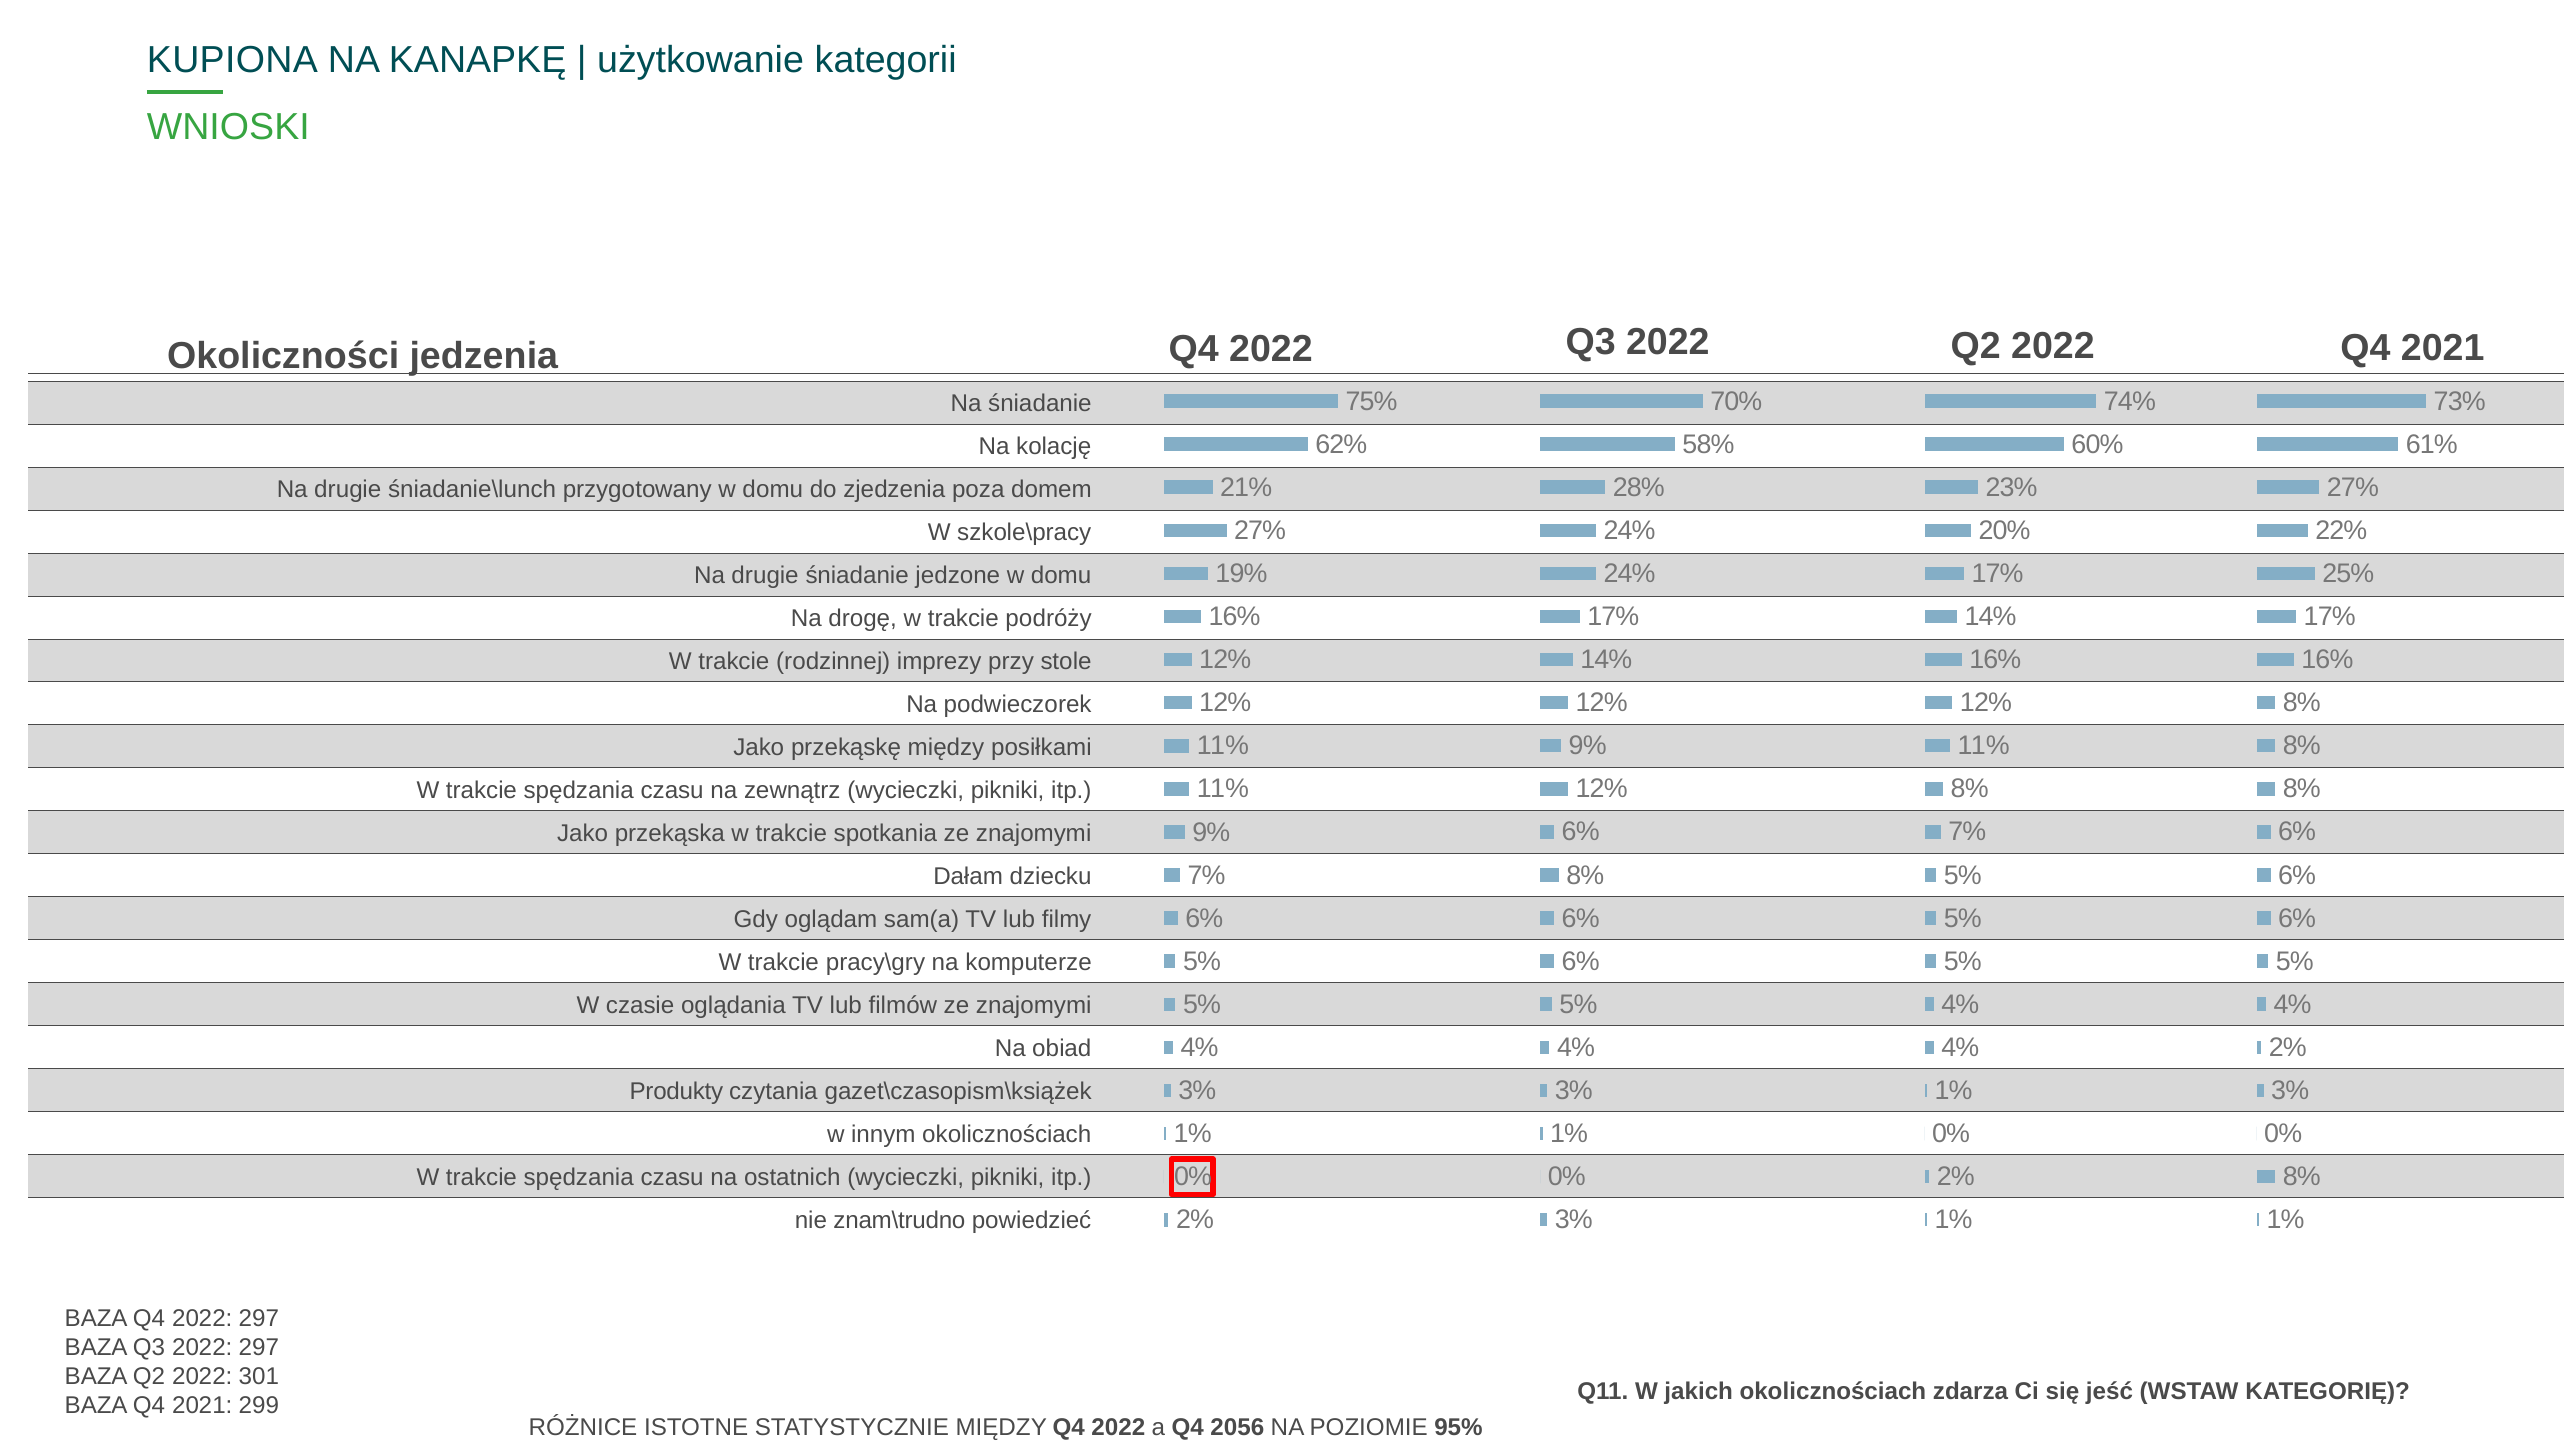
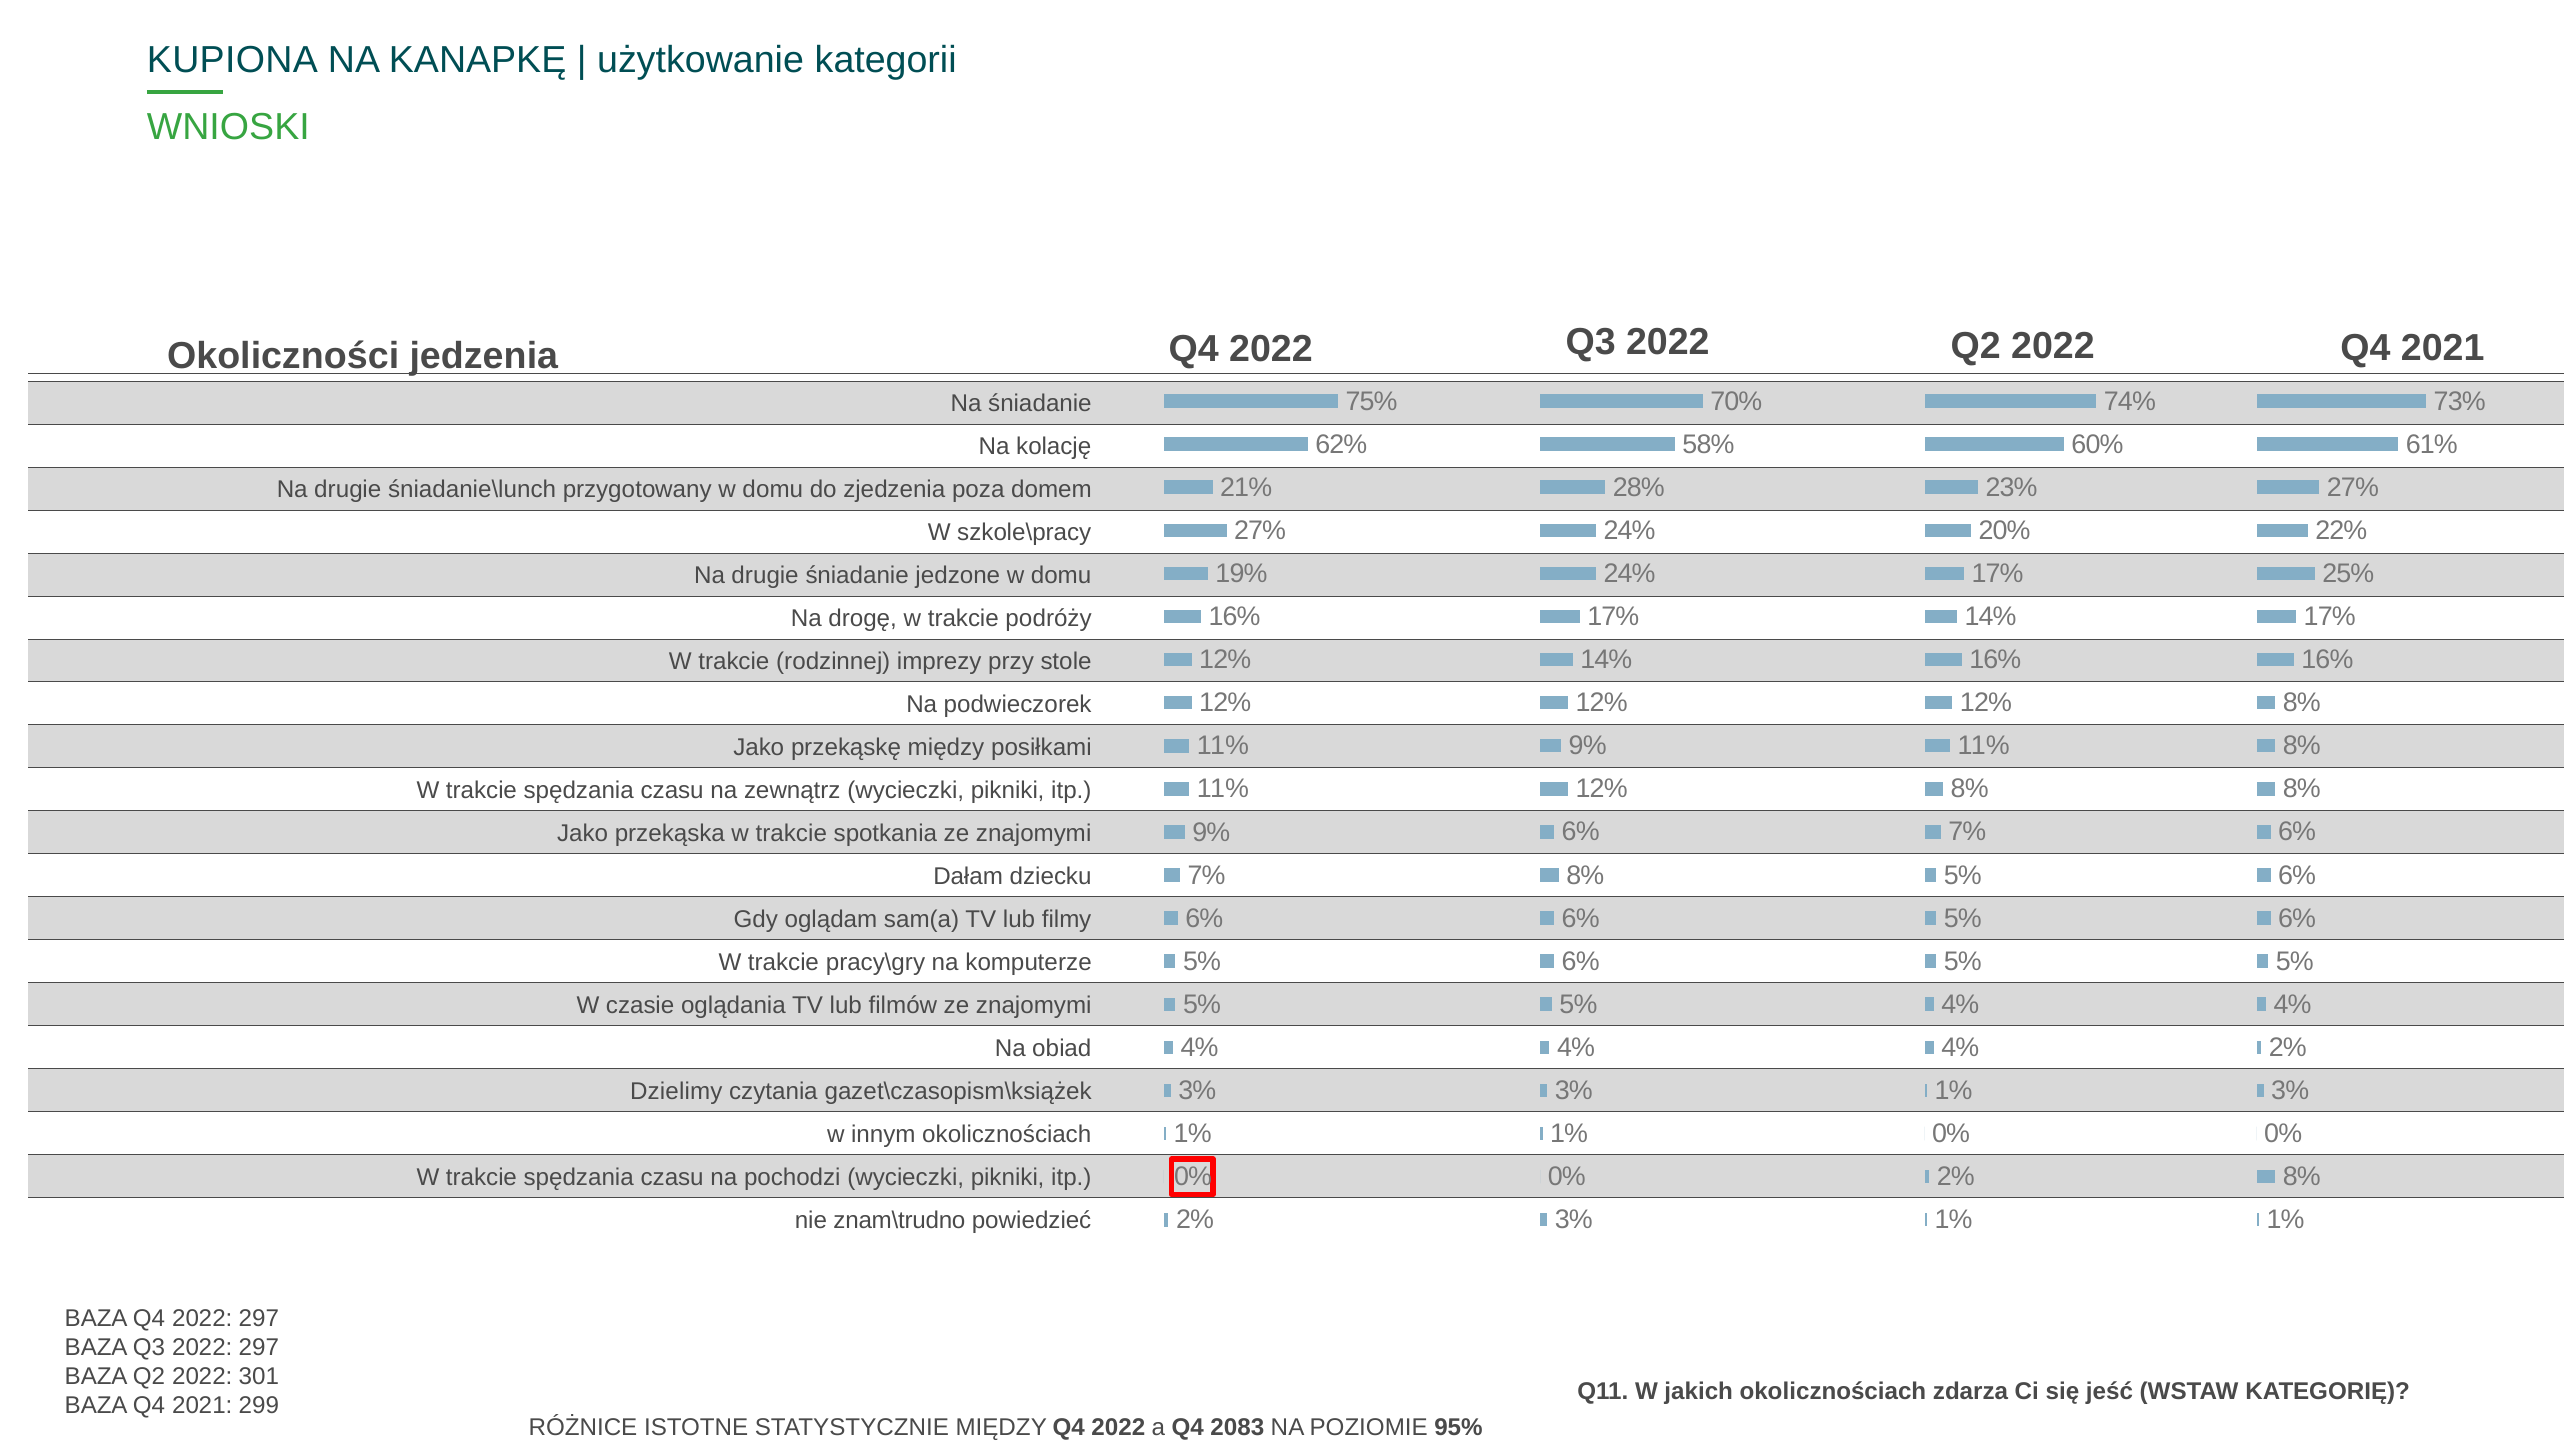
Produkty: Produkty -> Dzielimy
ostatnich: ostatnich -> pochodzi
2056: 2056 -> 2083
